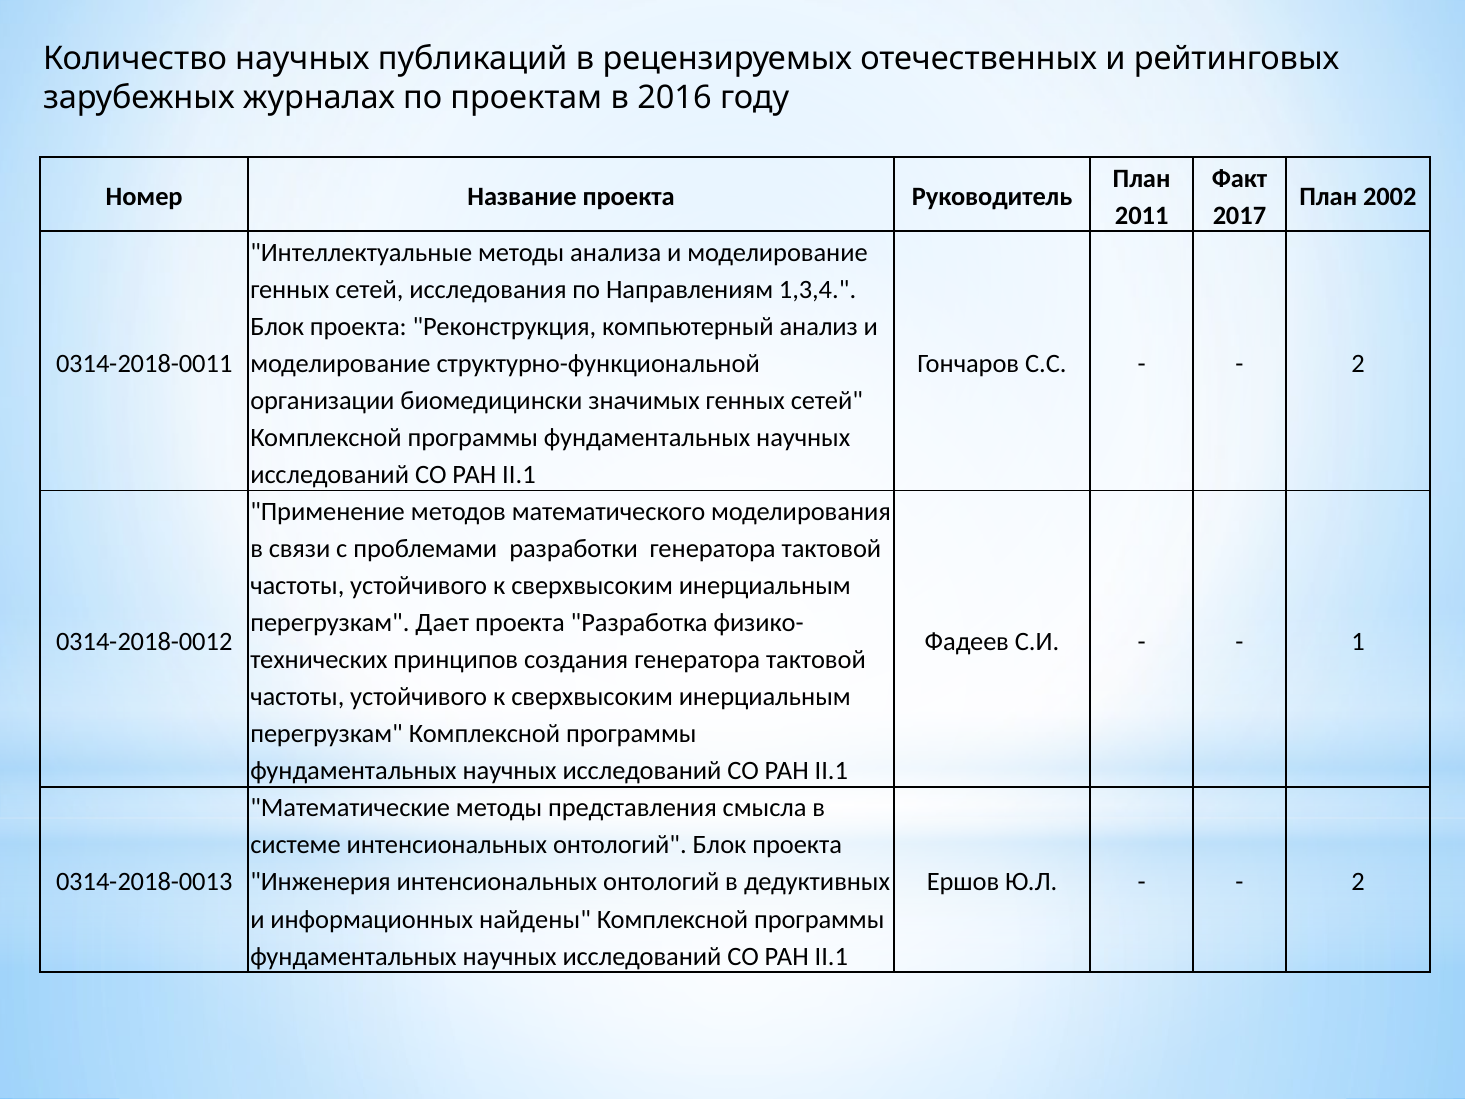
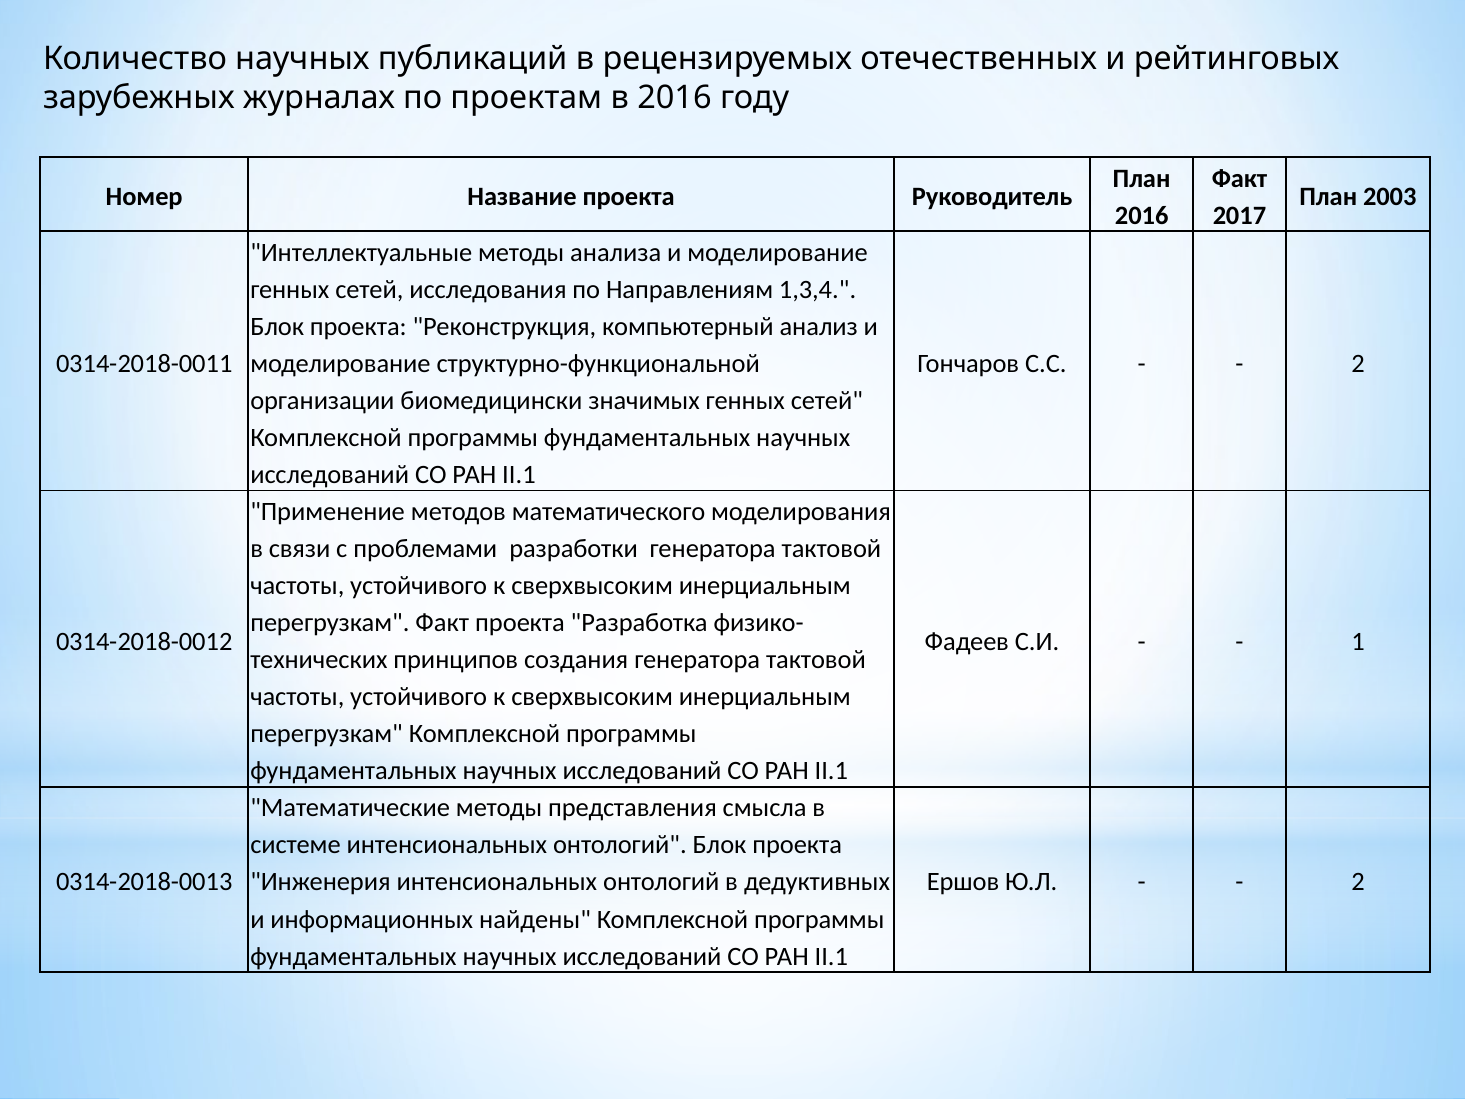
2002: 2002 -> 2003
2011 at (1142, 215): 2011 -> 2016
перегрузкам Дает: Дает -> Факт
